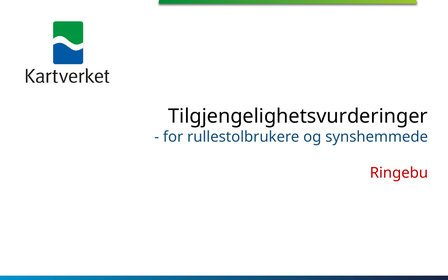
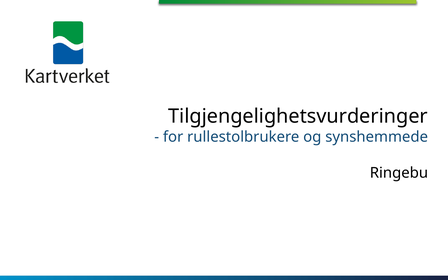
Ringebu colour: red -> black
